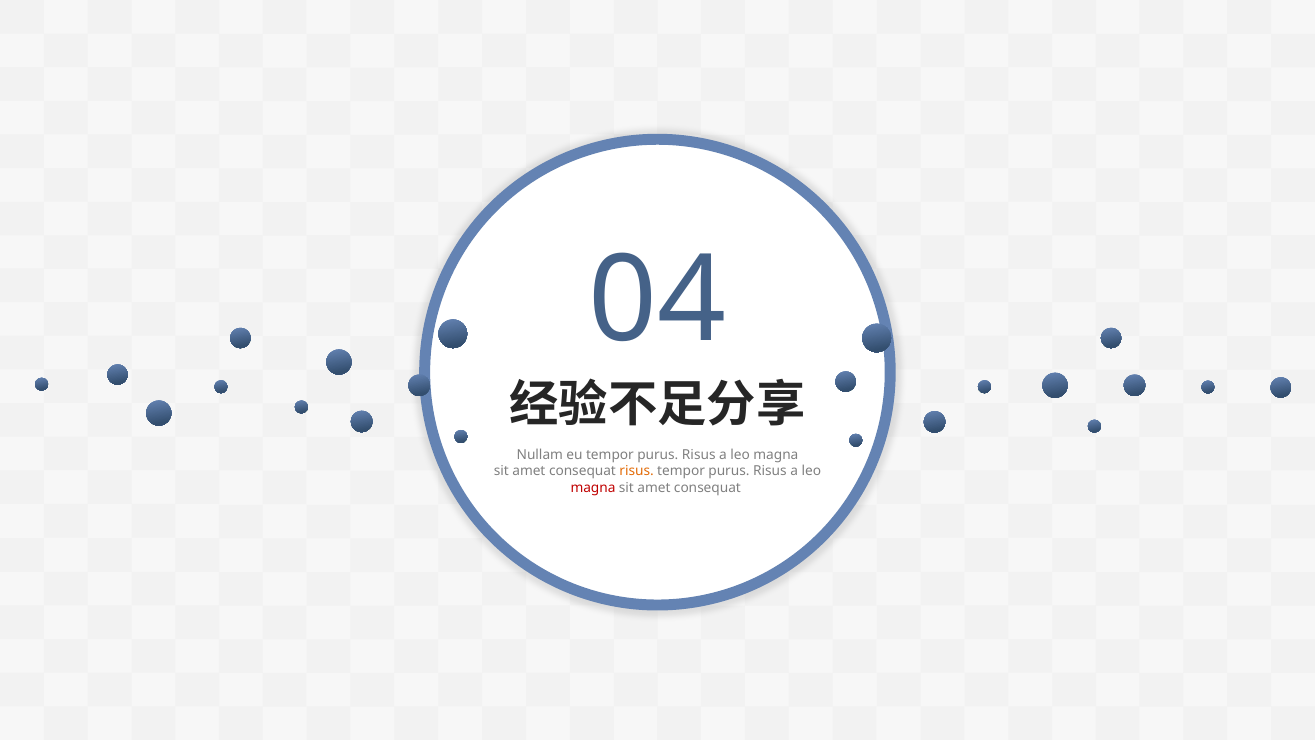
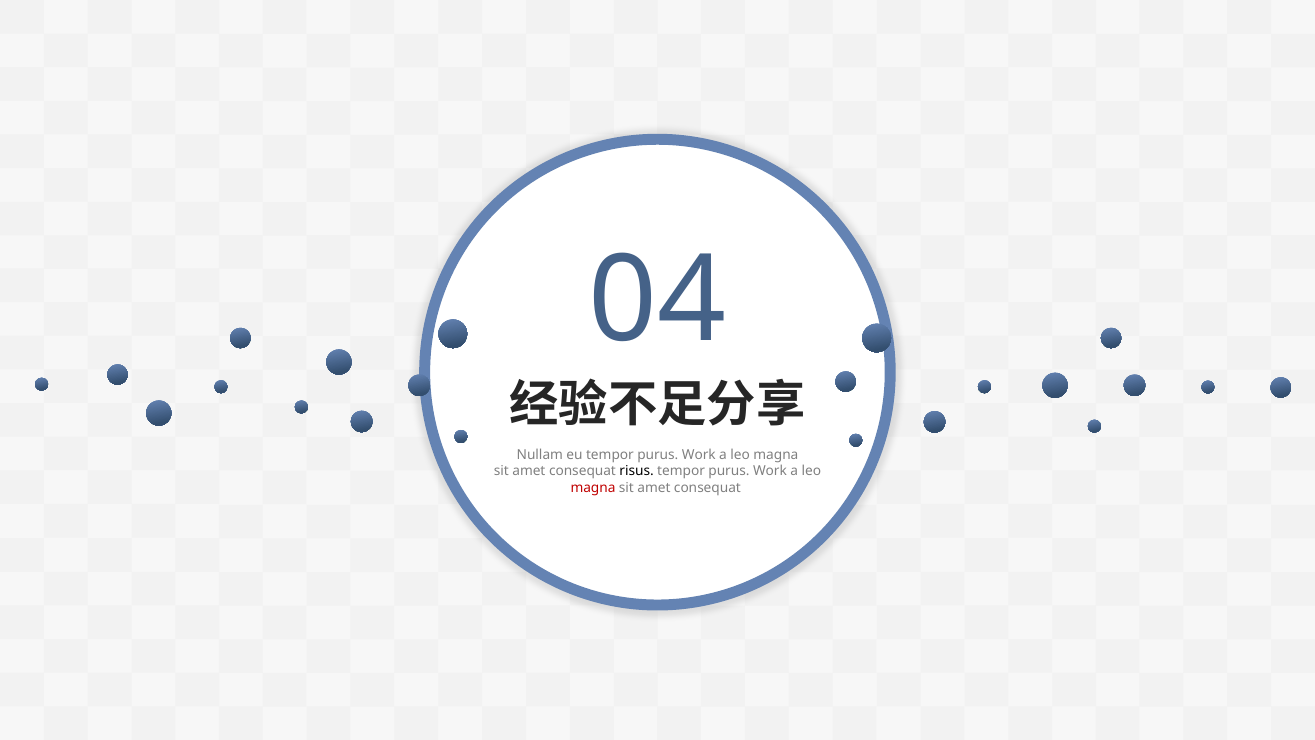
eu tempor purus Risus: Risus -> Work
risus at (637, 471) colour: orange -> black
Risus at (770, 471): Risus -> Work
